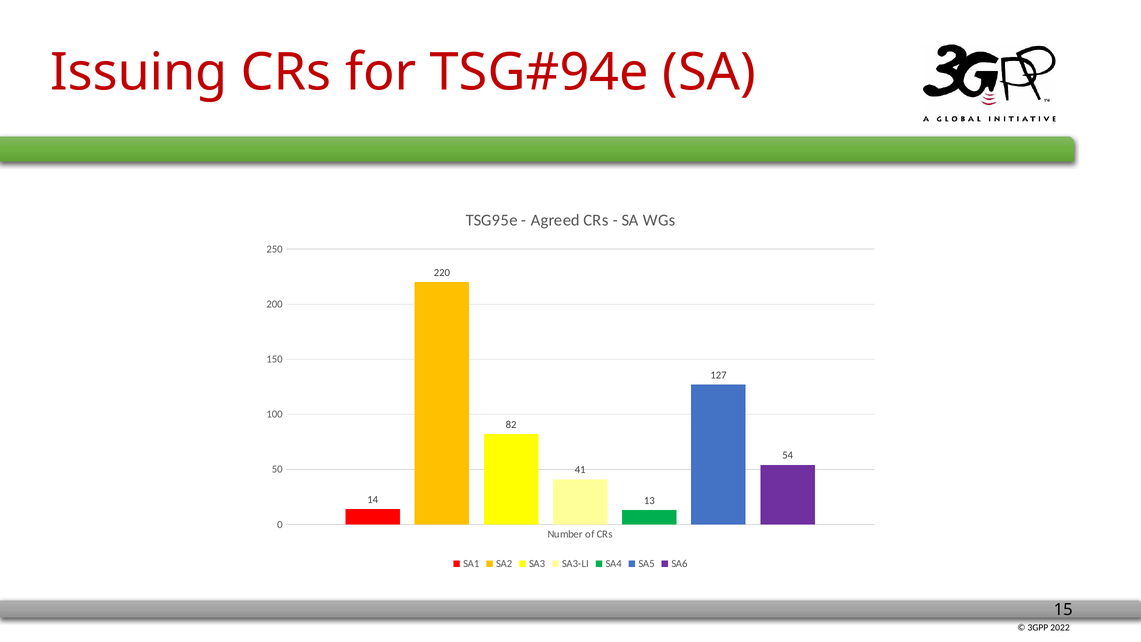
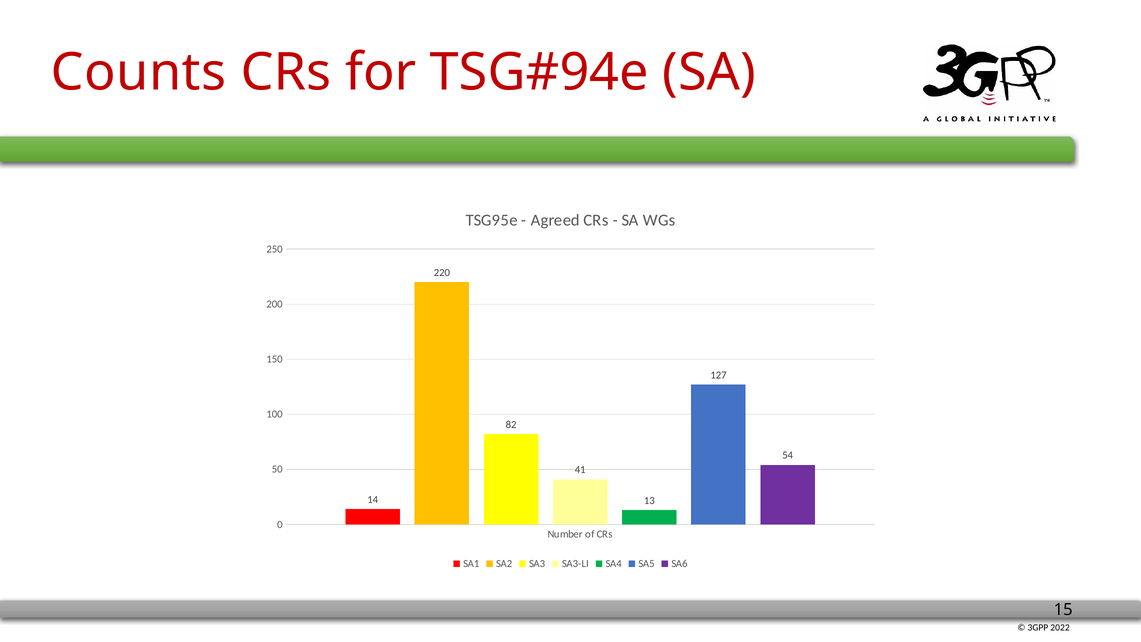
Issuing: Issuing -> Counts
